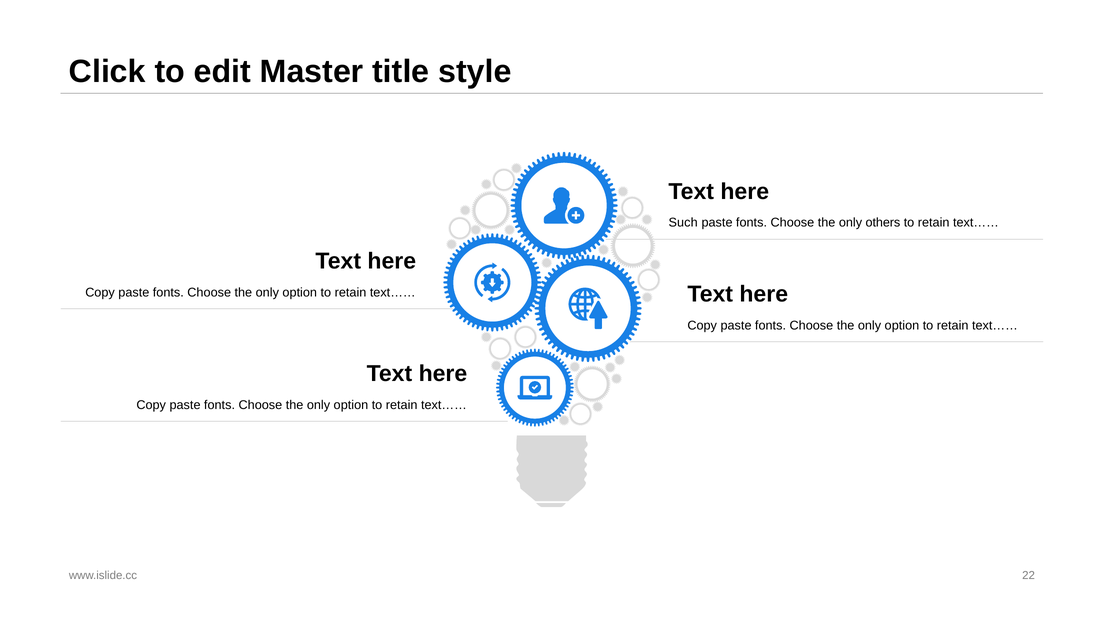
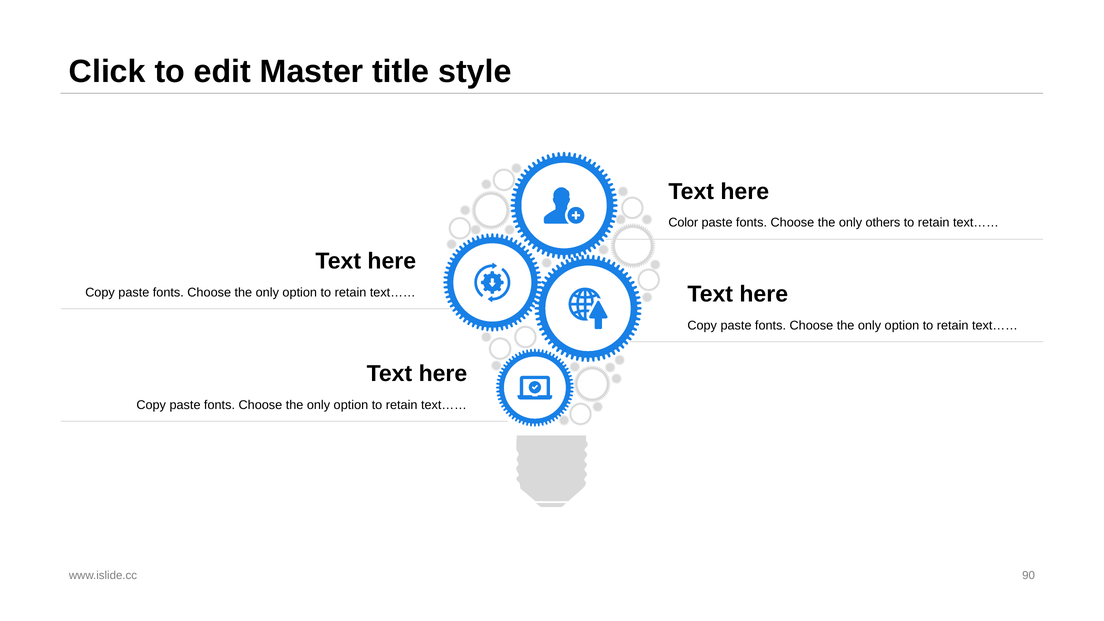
Such: Such -> Color
22: 22 -> 90
